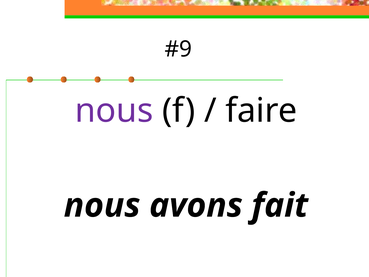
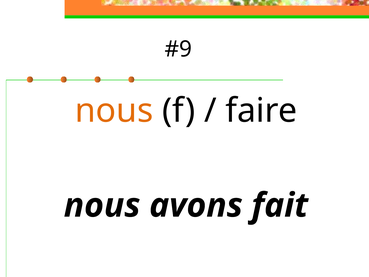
nous at (114, 111) colour: purple -> orange
